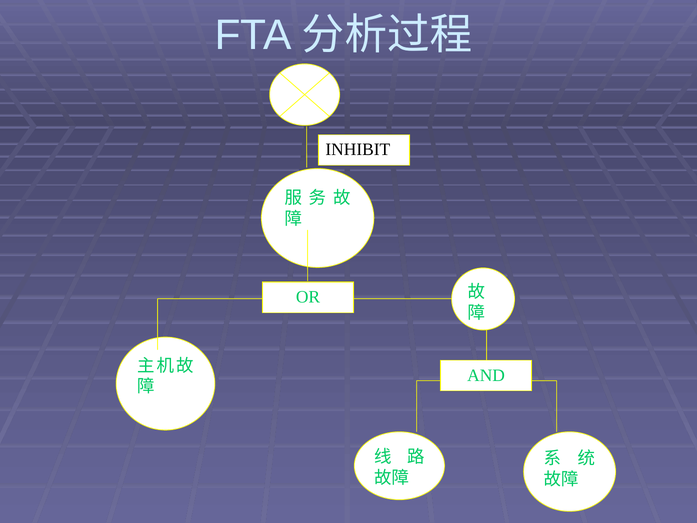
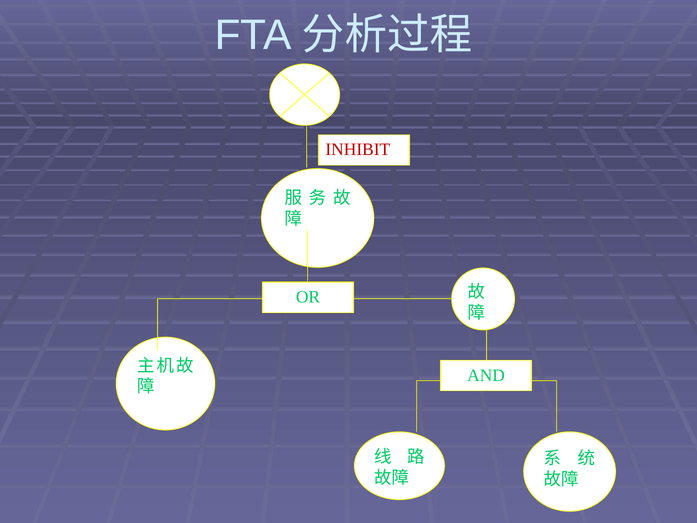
INHIBIT colour: black -> red
